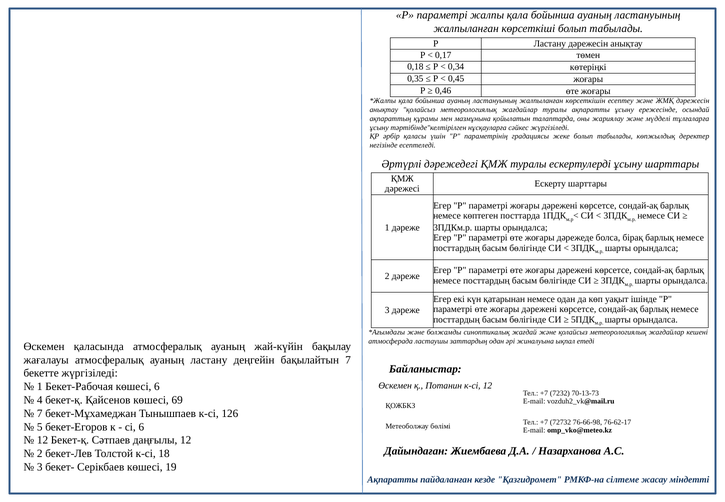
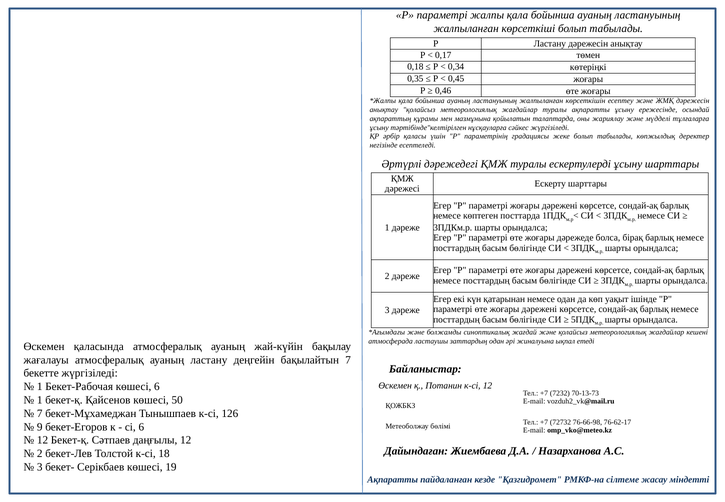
4 at (40, 400): 4 -> 1
69: 69 -> 50
5: 5 -> 9
